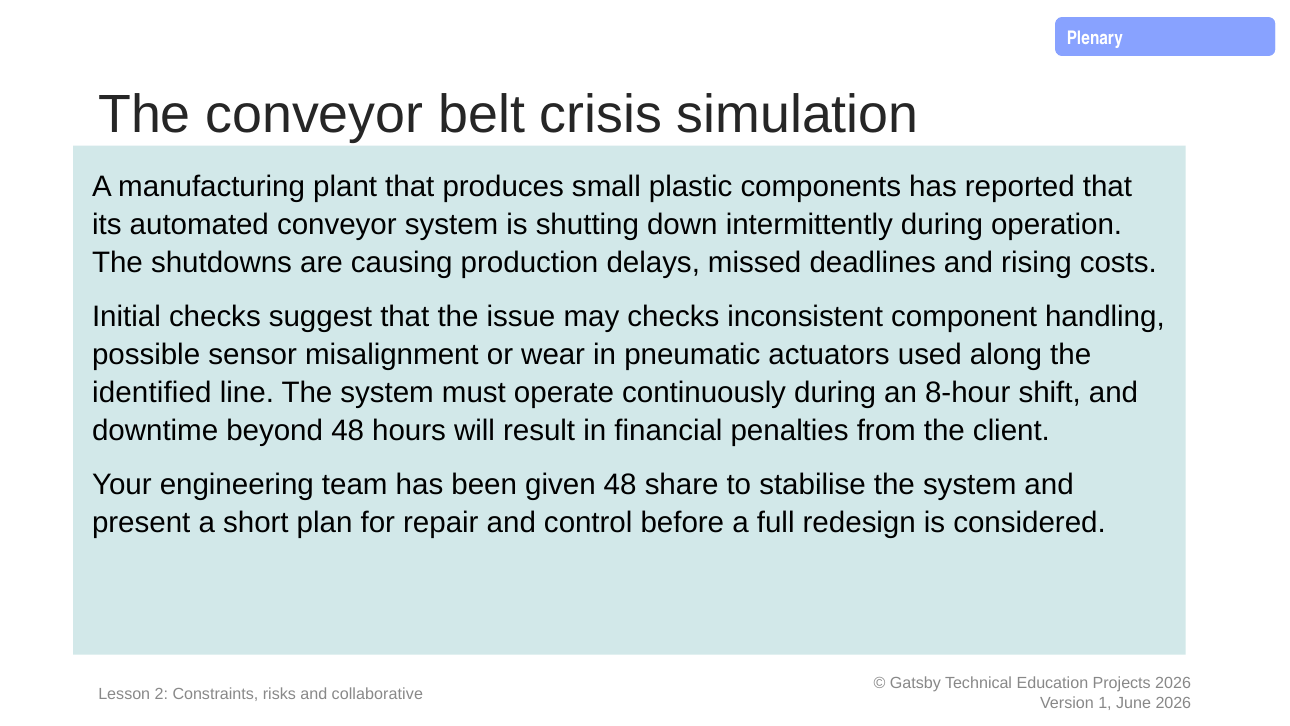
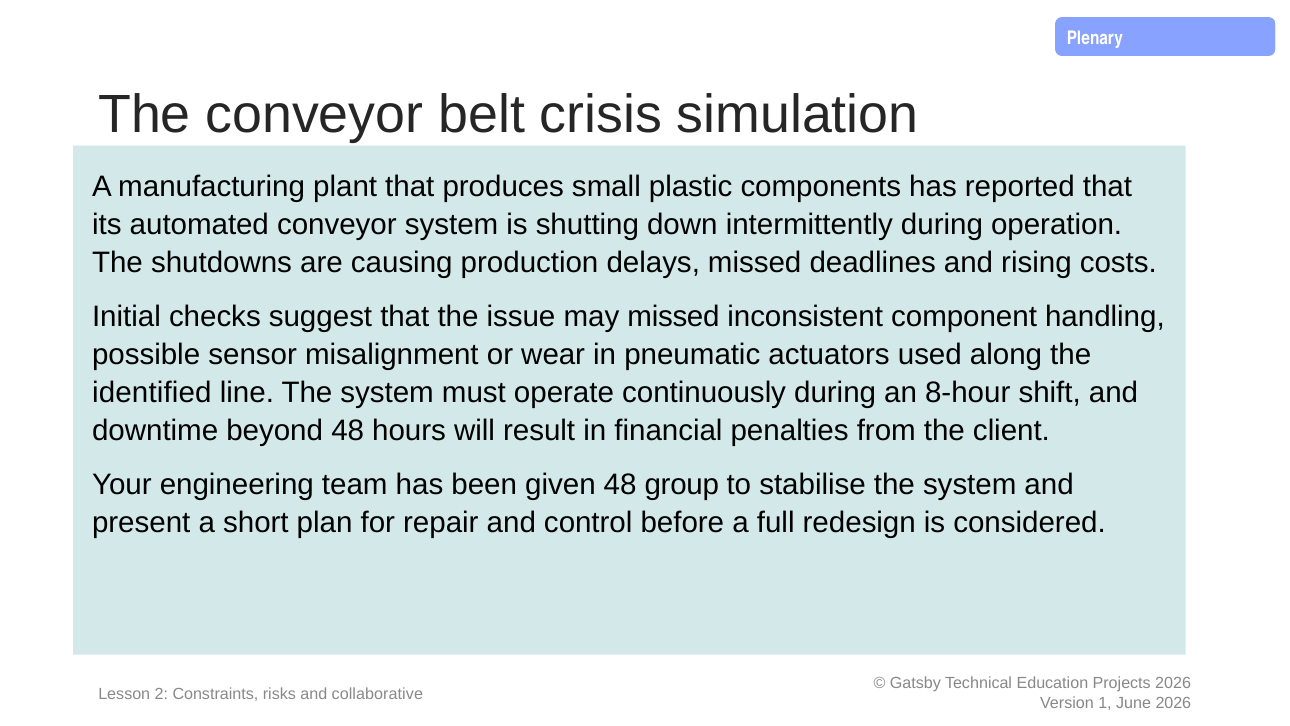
may checks: checks -> missed
share: share -> group
